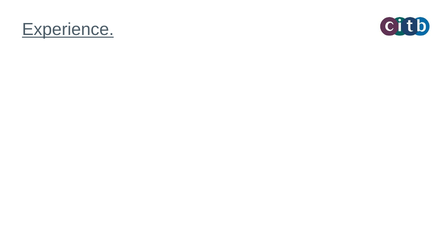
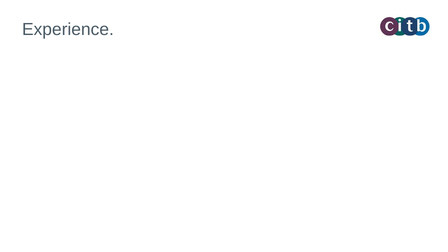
Experience underline: present -> none
